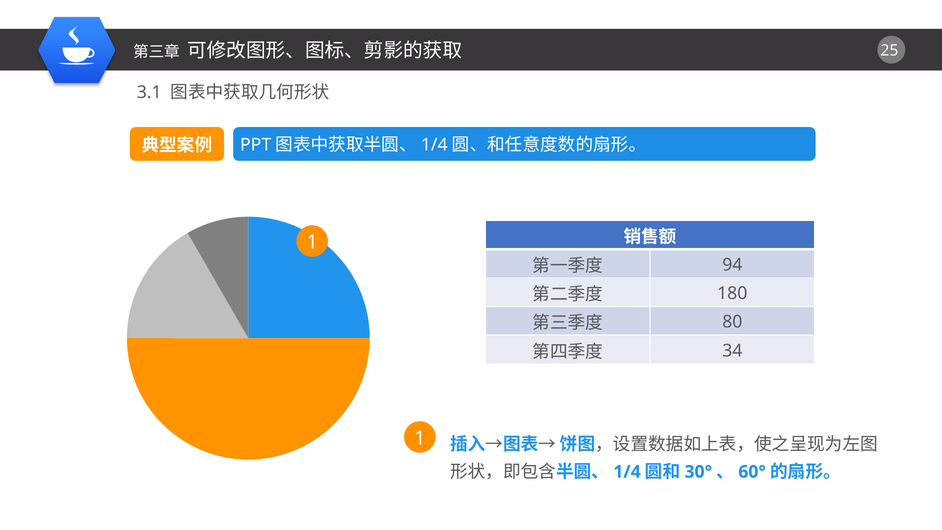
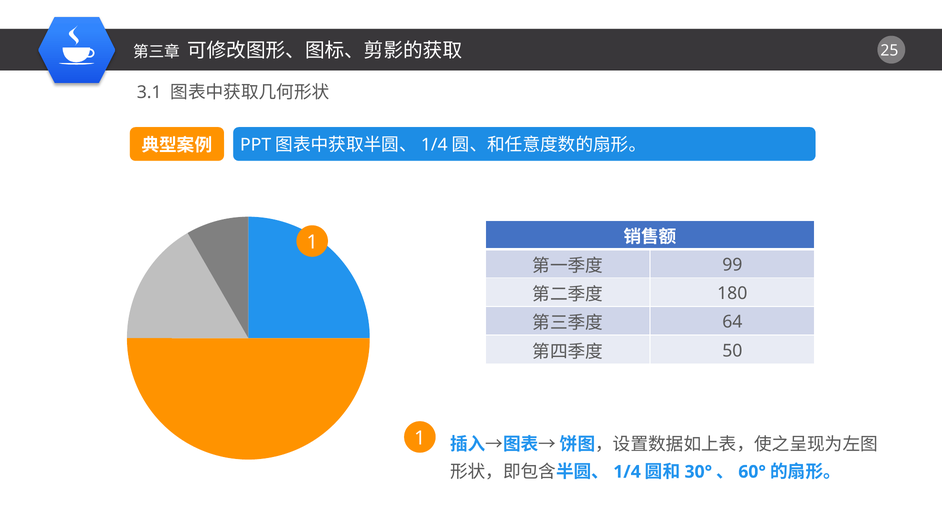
94: 94 -> 99
80: 80 -> 64
34: 34 -> 50
